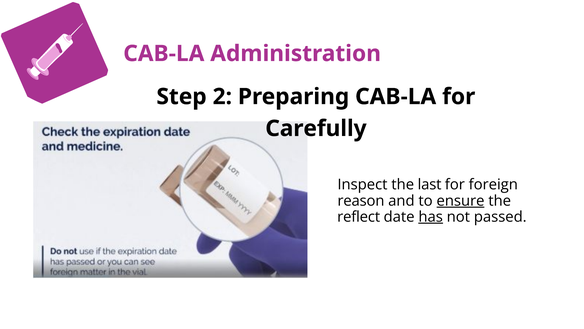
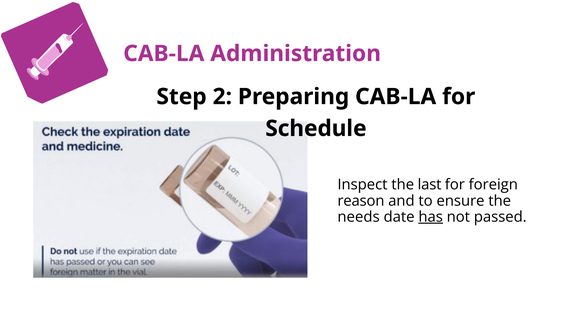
Carefully: Carefully -> Schedule
ensure underline: present -> none
reflect: reflect -> needs
